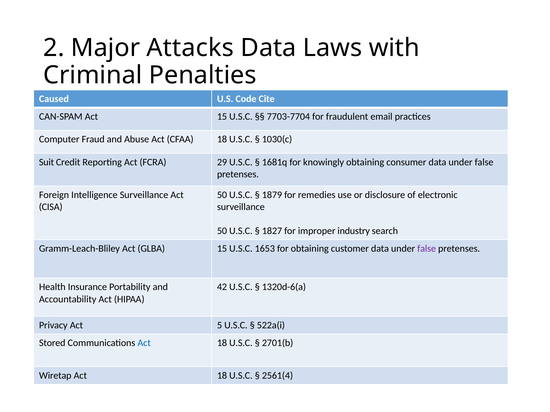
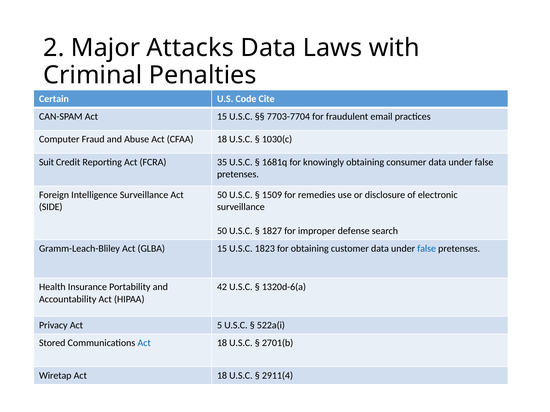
Caused: Caused -> Certain
29: 29 -> 35
1879: 1879 -> 1509
CISA: CISA -> SIDE
industry: industry -> defense
1653: 1653 -> 1823
false at (427, 249) colour: purple -> blue
2561(4: 2561(4 -> 2911(4
